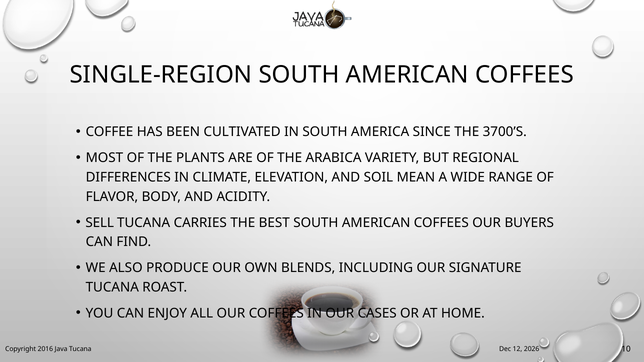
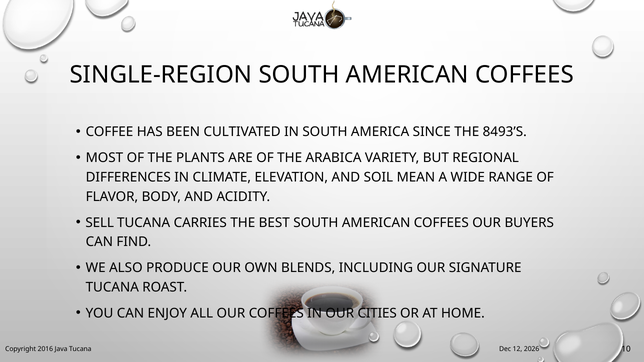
3700’S: 3700’S -> 8493’S
CASES: CASES -> CITIES
